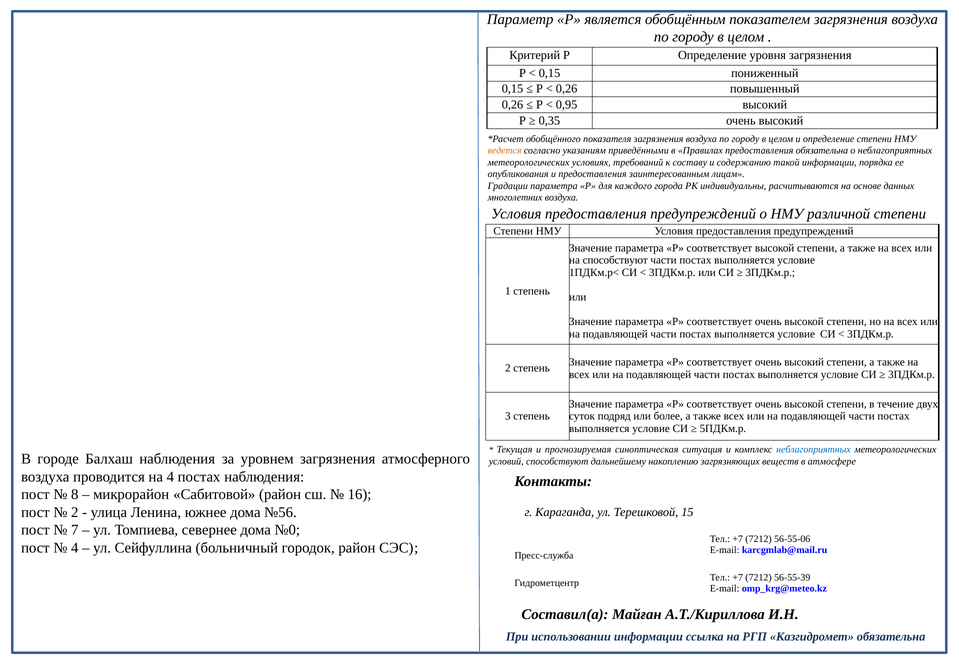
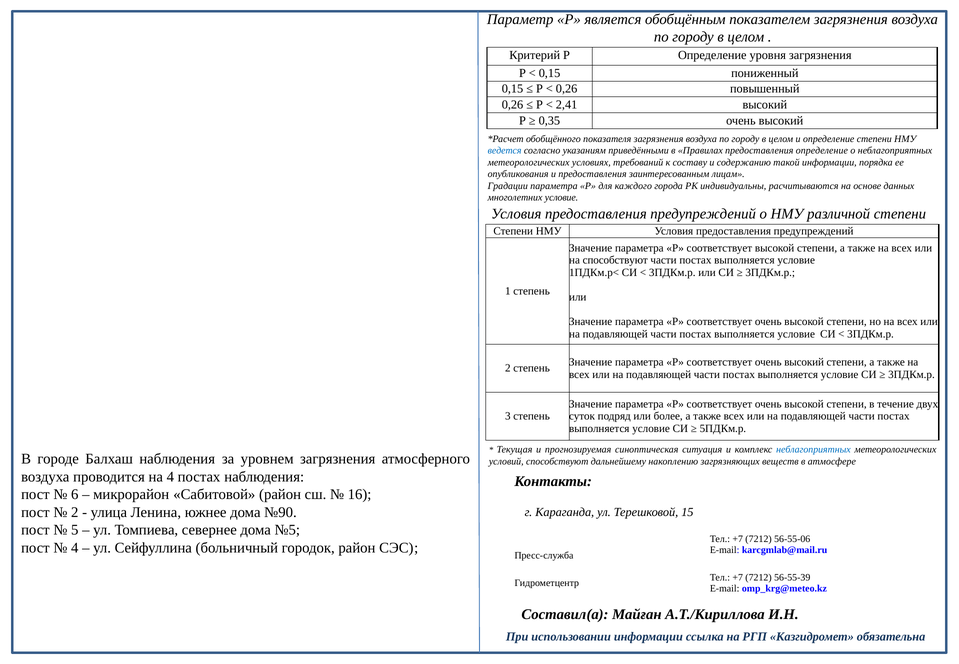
0,95: 0,95 -> 2,41
ведется colour: orange -> blue
предоставления обязательна: обязательна -> определение
многолетних воздуха: воздуха -> условие
8: 8 -> 6
№56: №56 -> №90
7: 7 -> 5
№0: №0 -> №5
